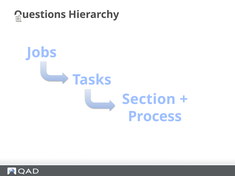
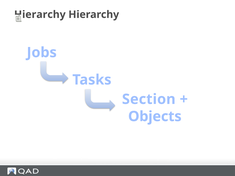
Questions at (40, 15): Questions -> Hierarchy
Process: Process -> Objects
